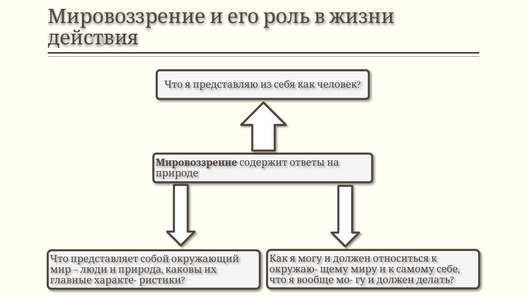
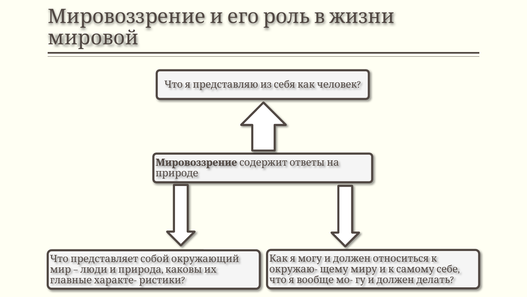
действия: действия -> мировой
